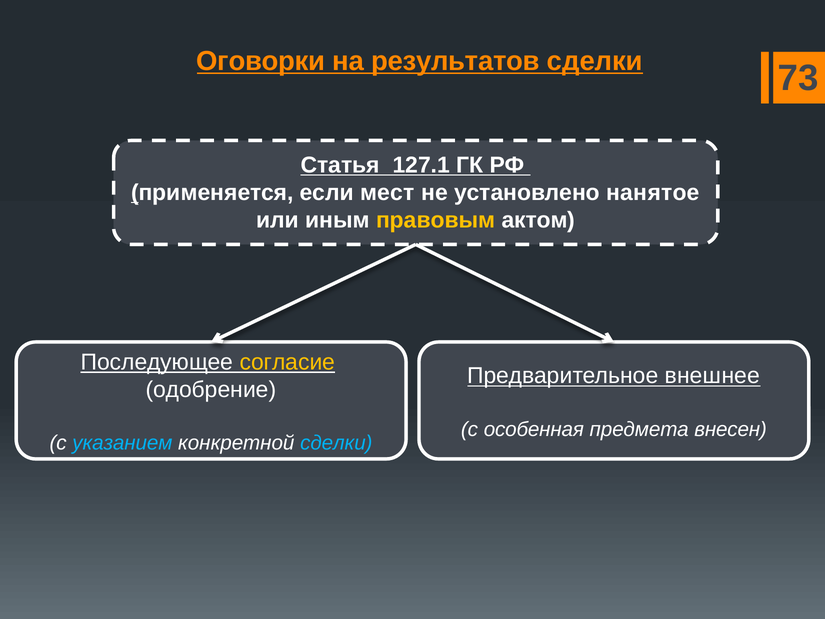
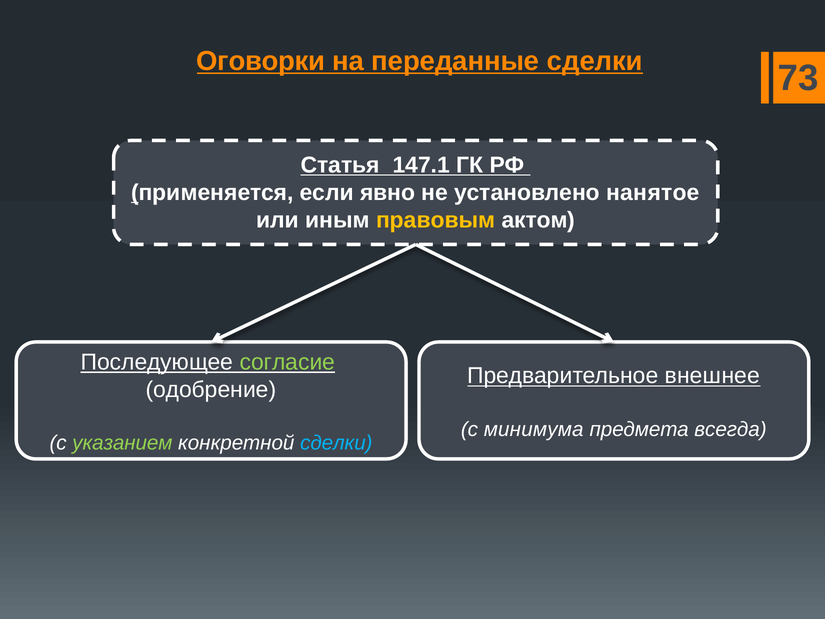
результатов: результатов -> переданные
127.1: 127.1 -> 147.1
мест: мест -> явно
согласие colour: yellow -> light green
особенная: особенная -> минимума
внесен: внесен -> всегда
указанием colour: light blue -> light green
